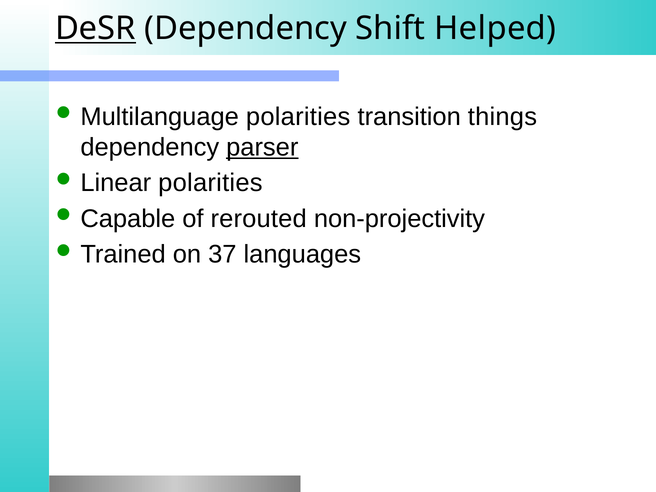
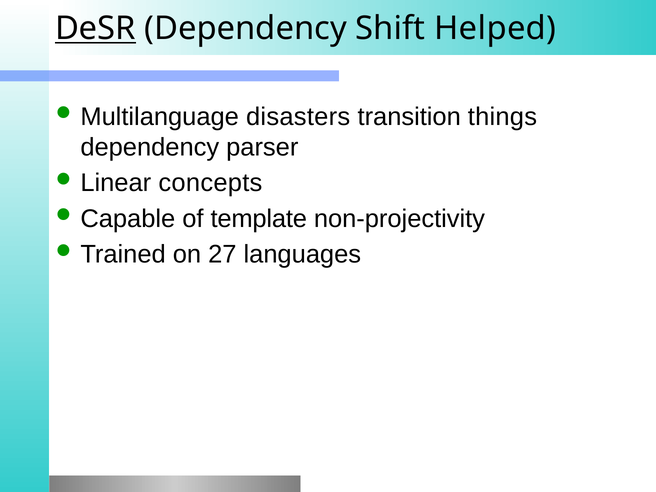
polarities at (298, 117): polarities -> disasters
parser underline: present -> none
polarities at (210, 183): polarities -> concepts
rerouted: rerouted -> template
37: 37 -> 27
